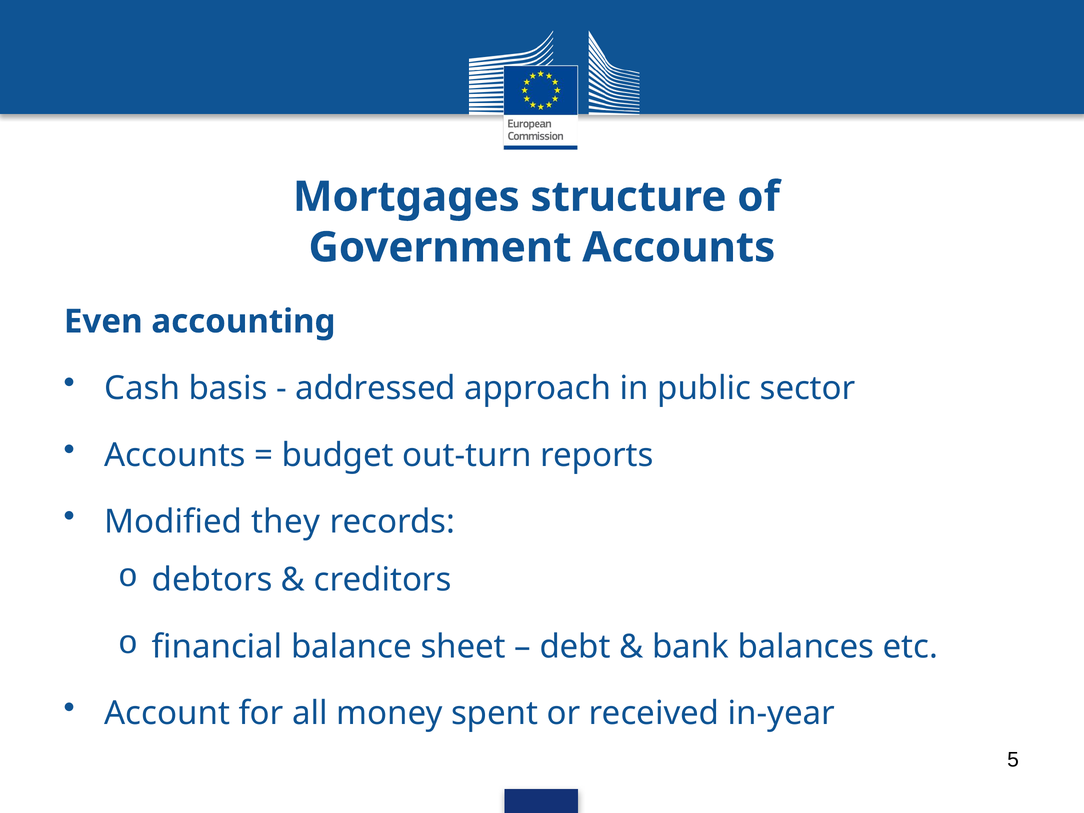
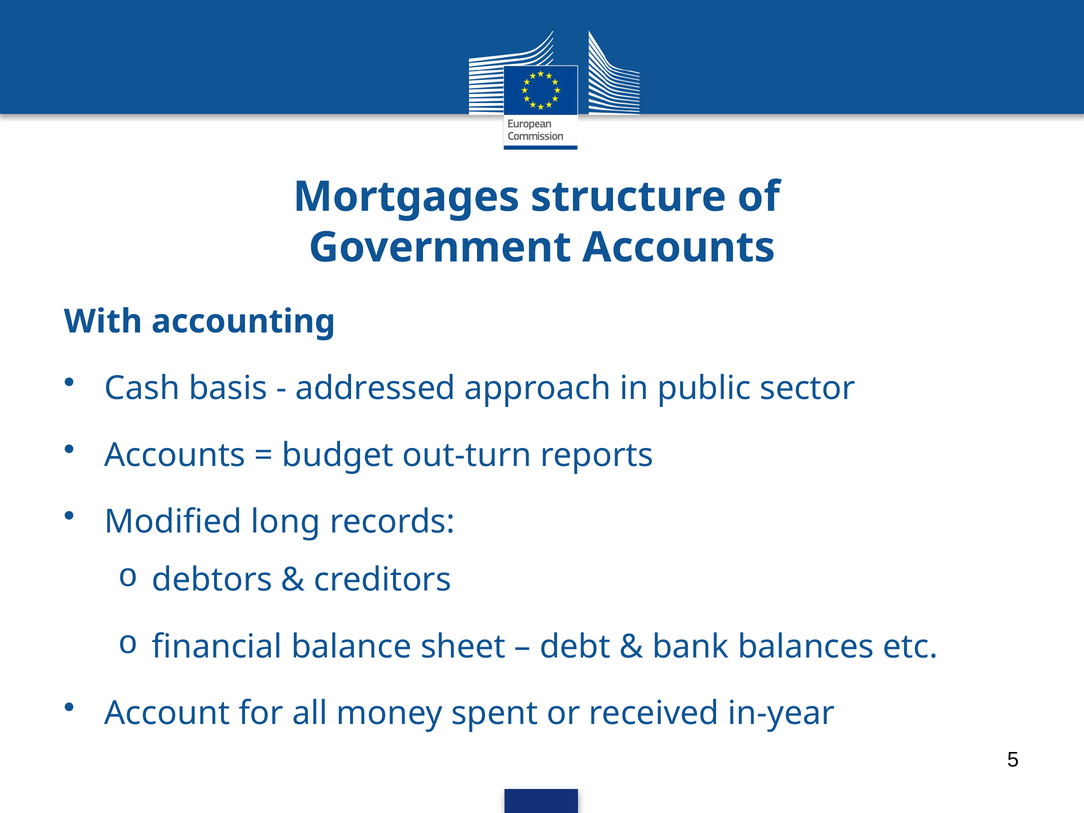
Even: Even -> With
they: they -> long
